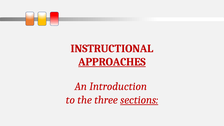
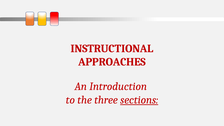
APPROACHES underline: present -> none
